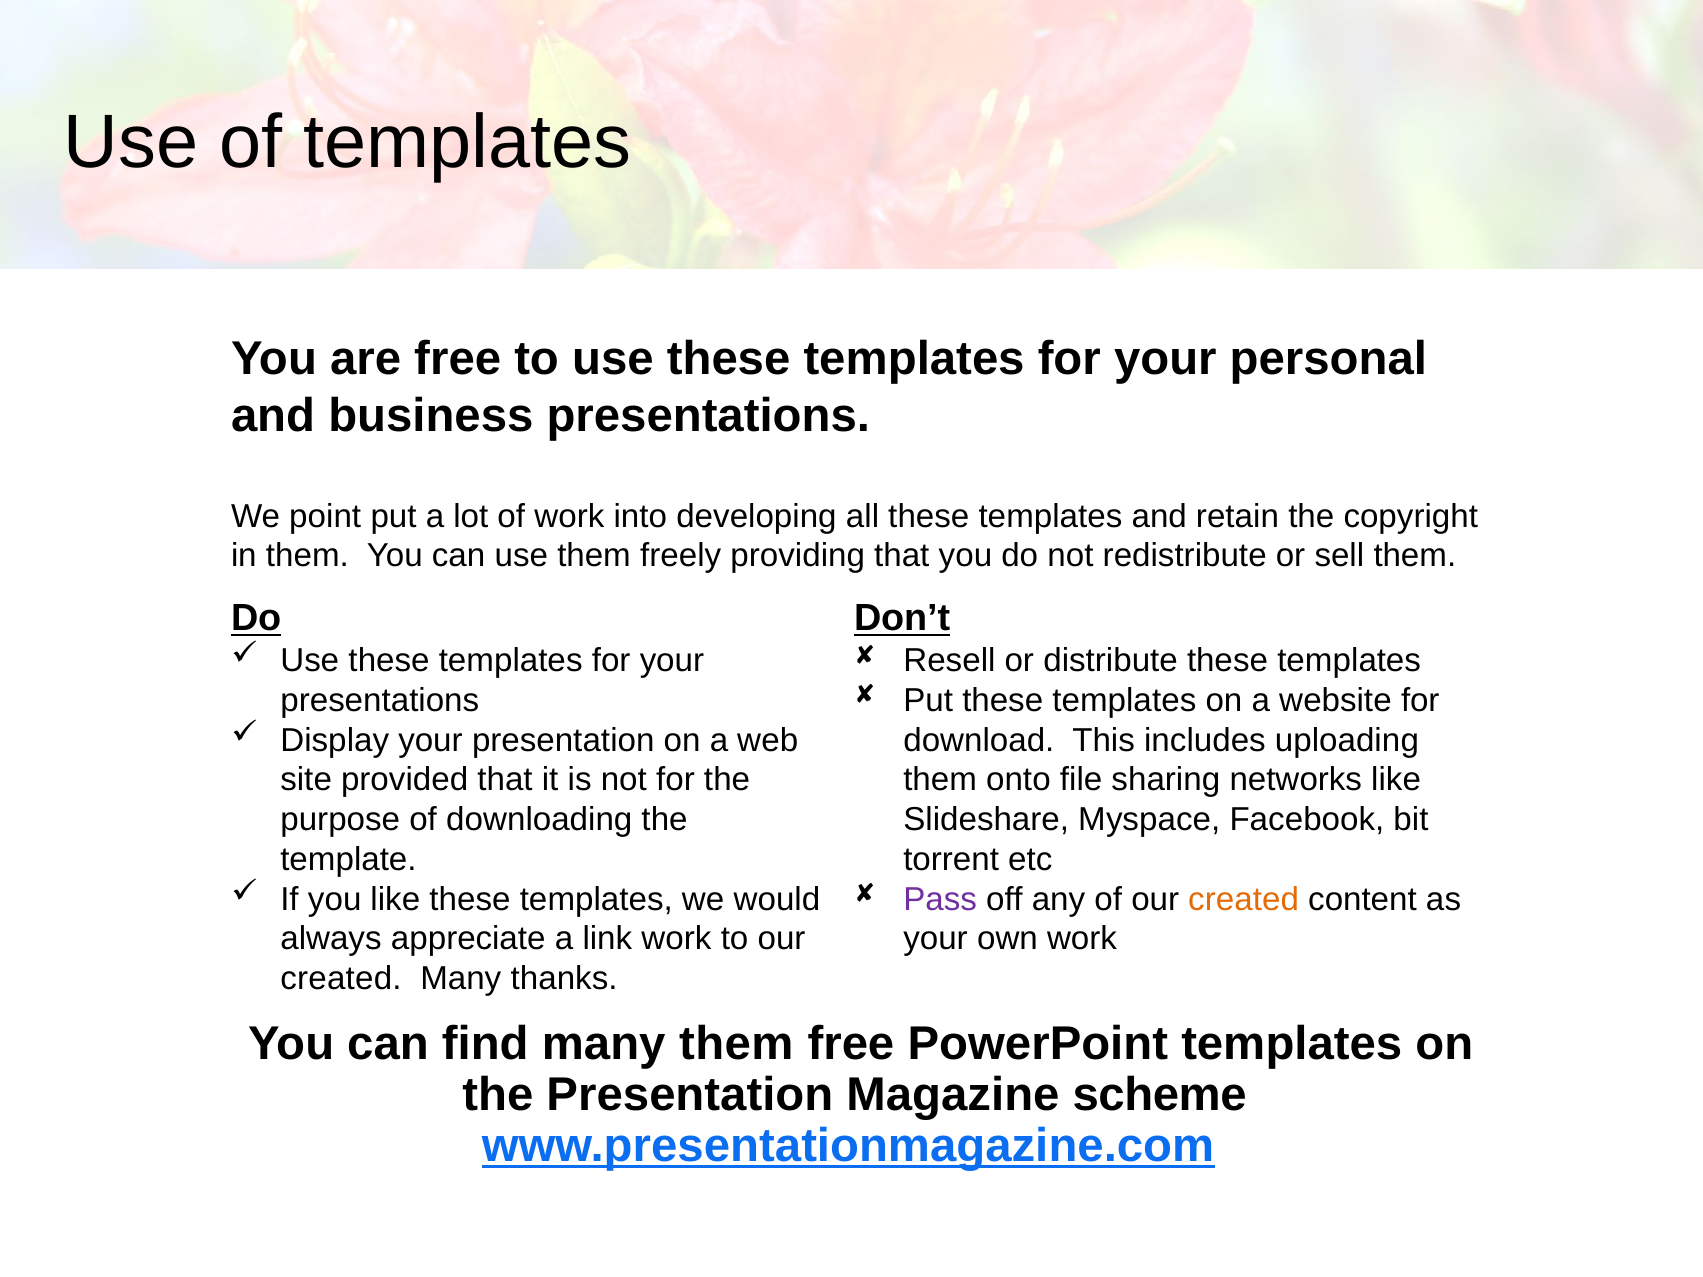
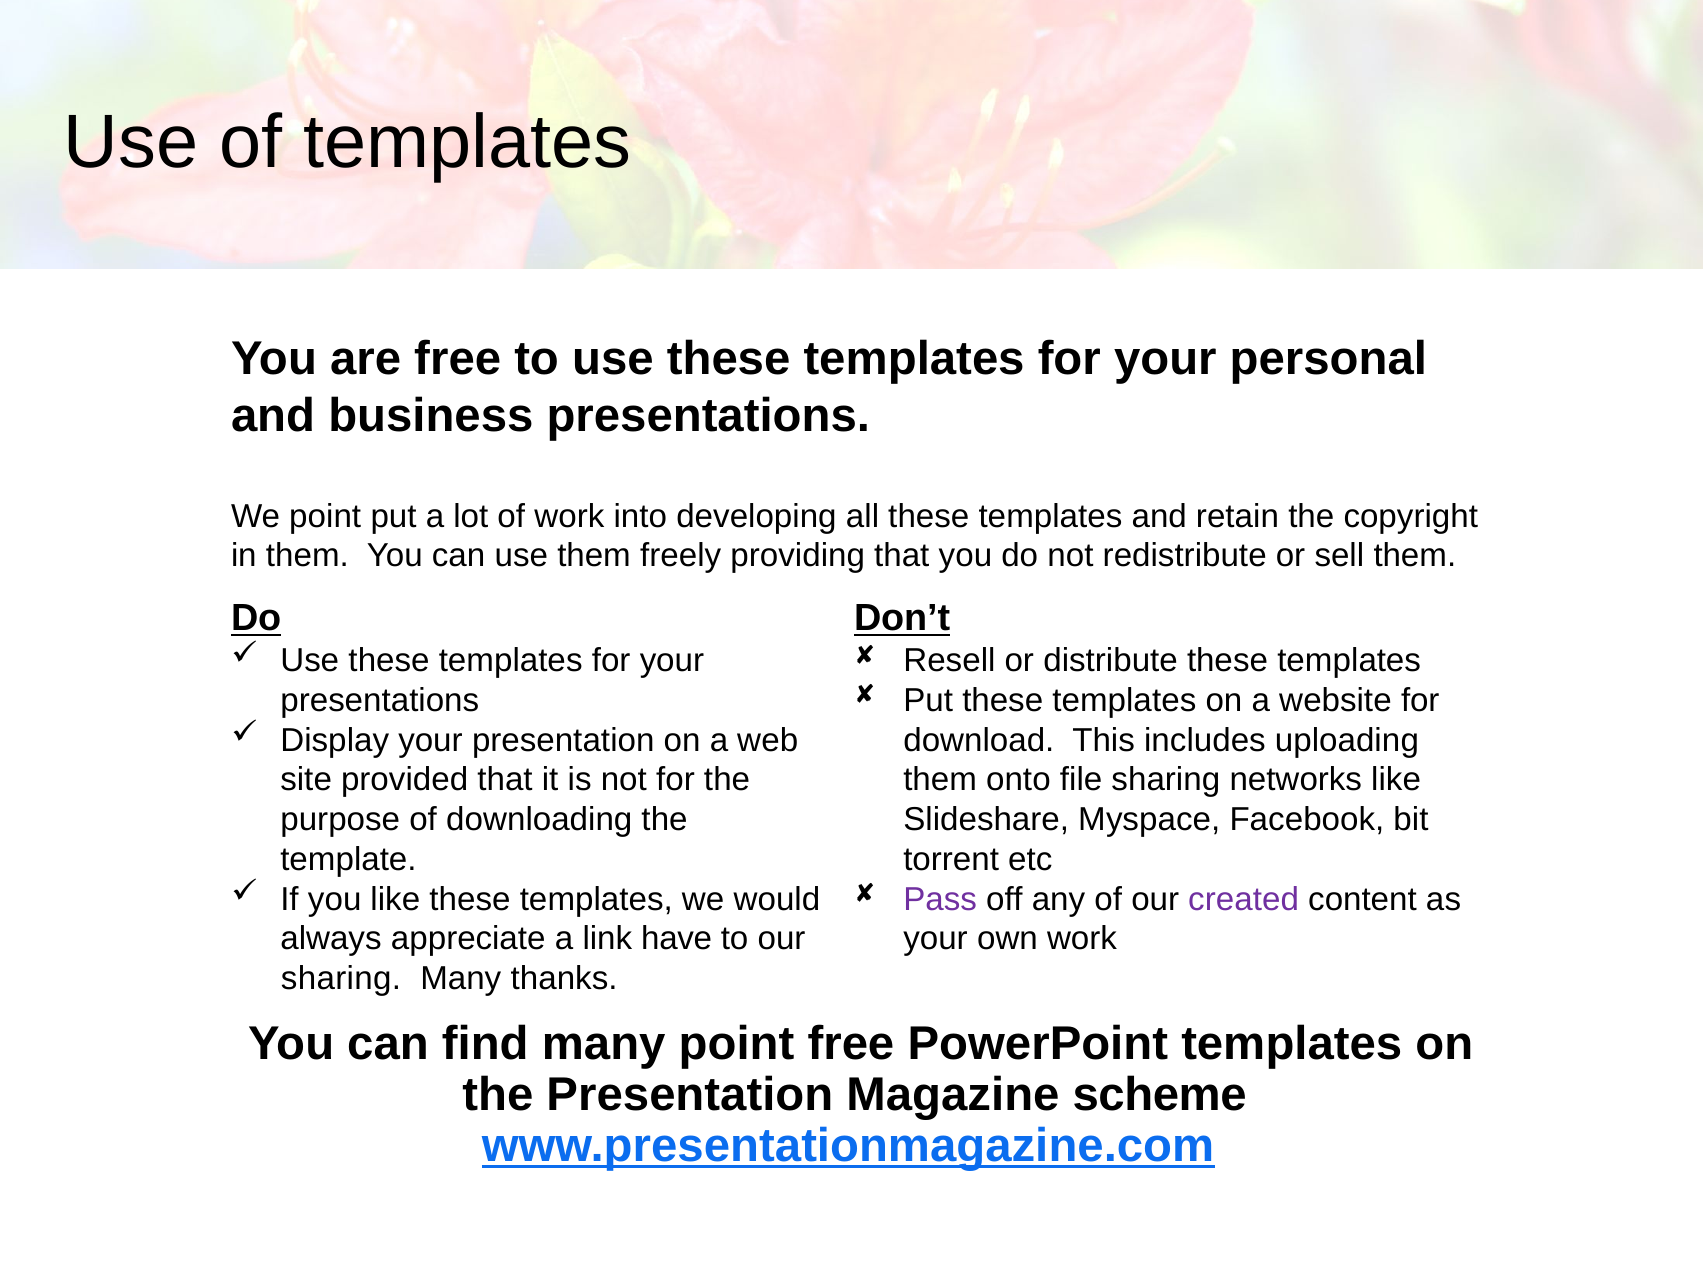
created at (1244, 899) colour: orange -> purple
link work: work -> have
created at (341, 979): created -> sharing
many them: them -> point
